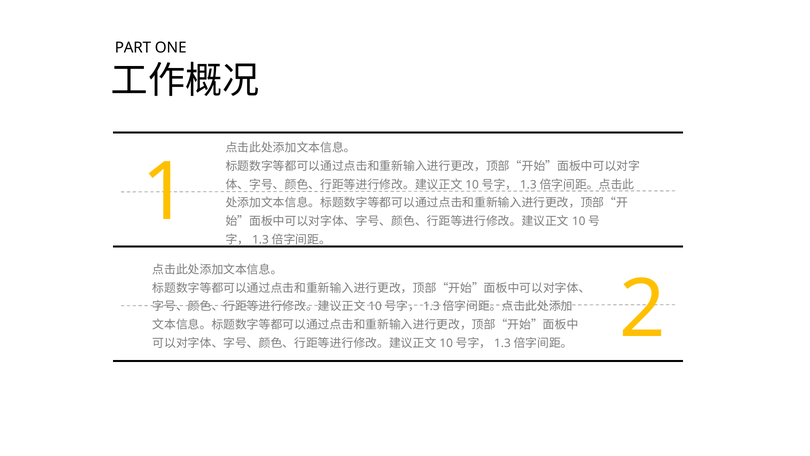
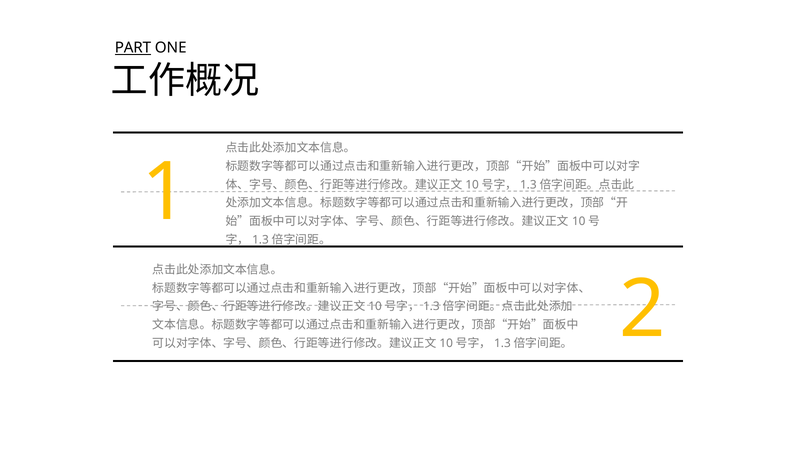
PART underline: none -> present
